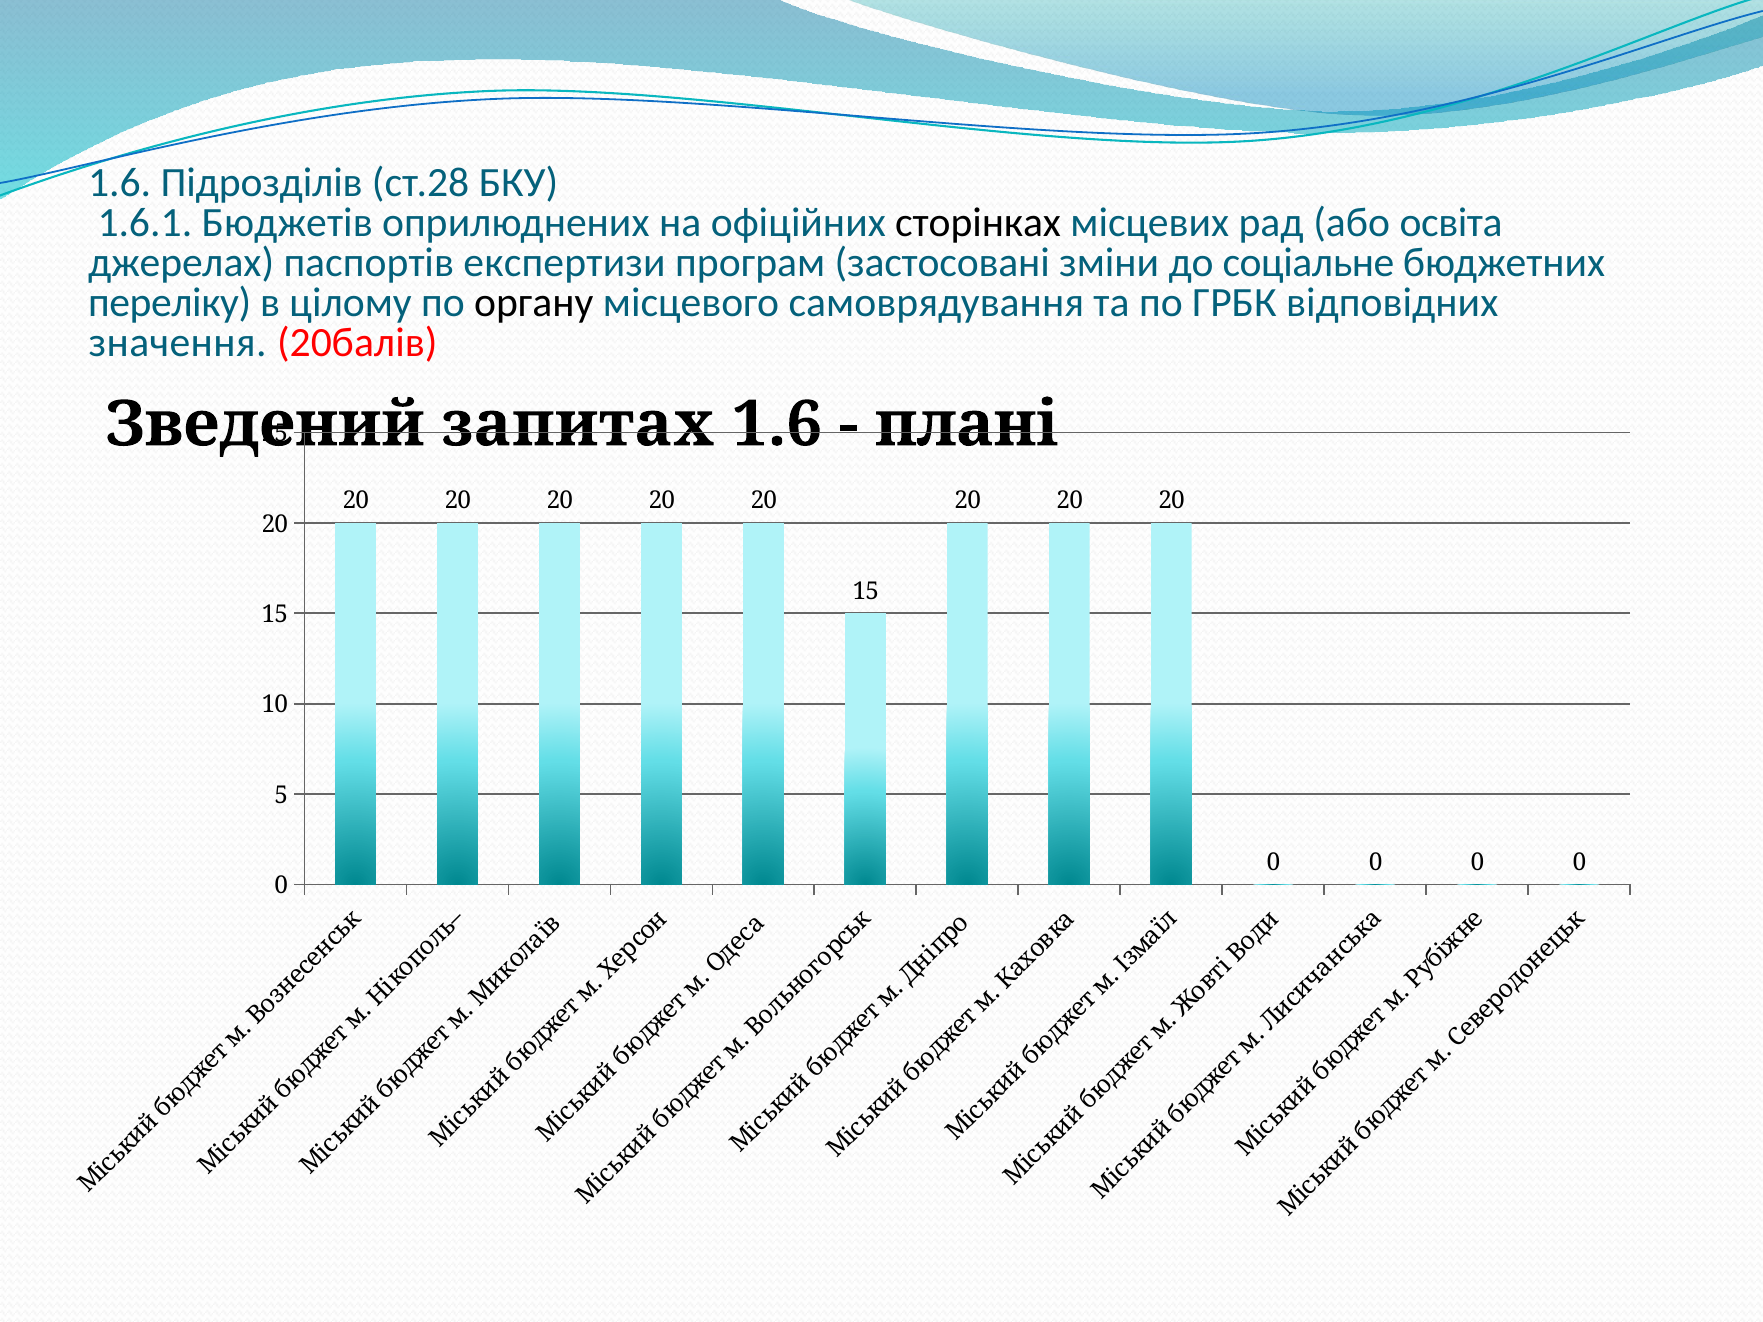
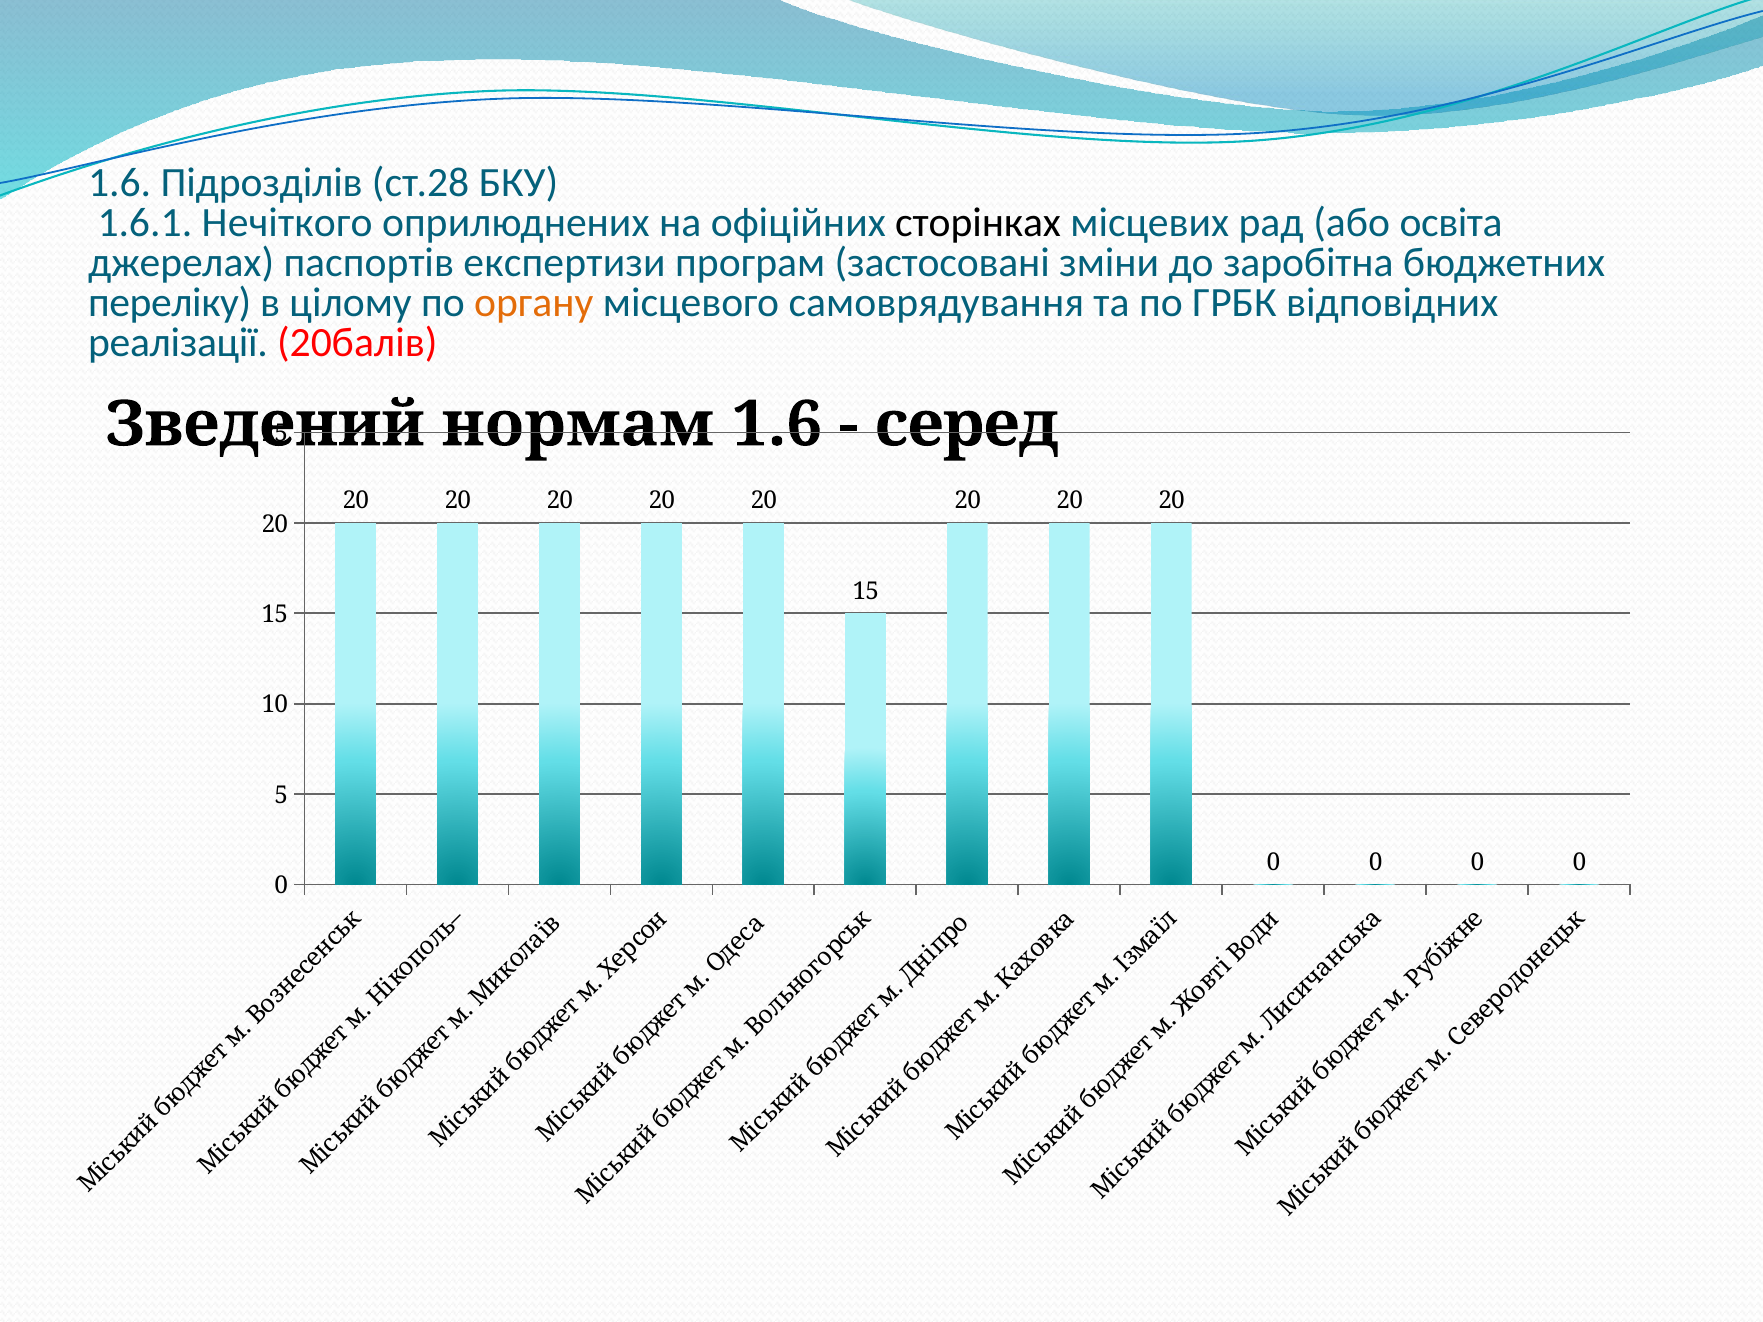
Бюджетів: Бюджетів -> Нечіткого
соціальне: соціальне -> заробітна
органу colour: black -> orange
значення: значення -> реалізації
запитах: запитах -> нормам
плані: плані -> серед
